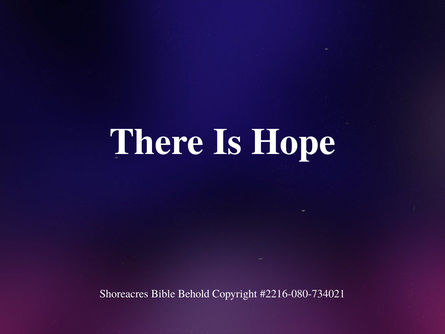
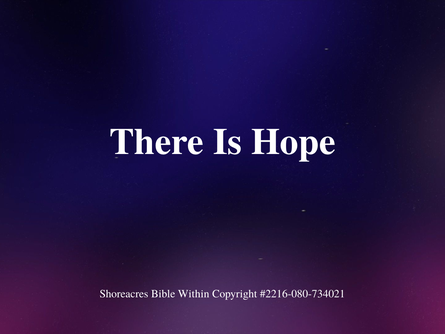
Behold: Behold -> Within
